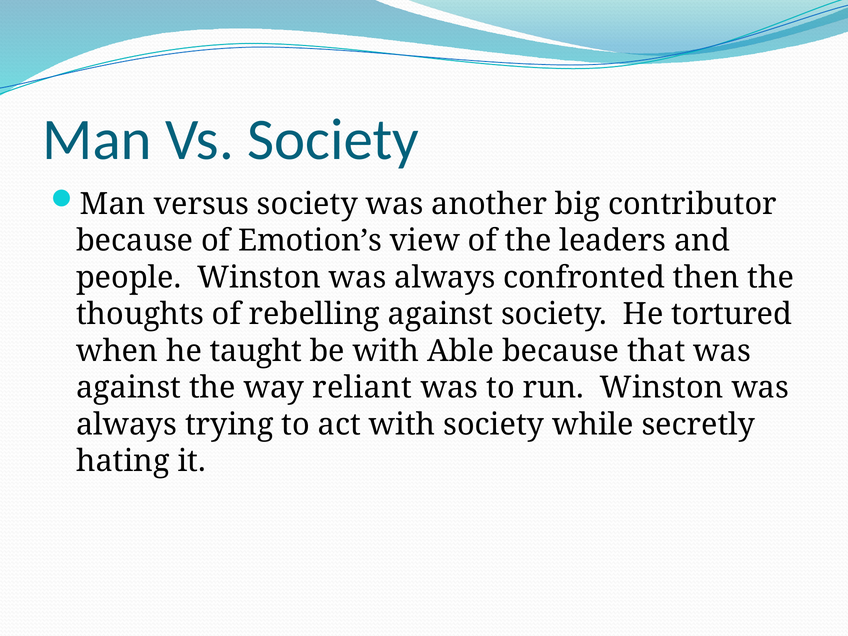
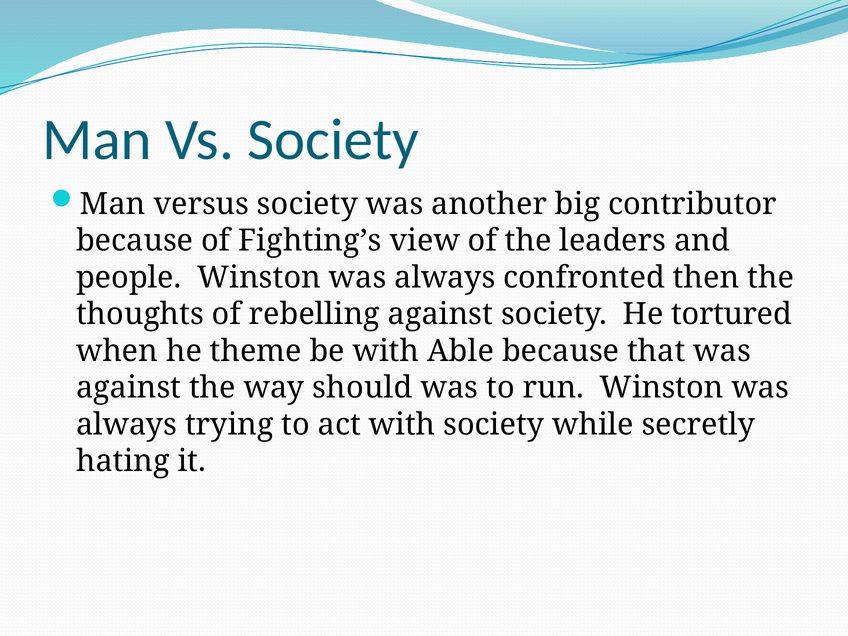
Emotion’s: Emotion’s -> Fighting’s
taught: taught -> theme
reliant: reliant -> should
